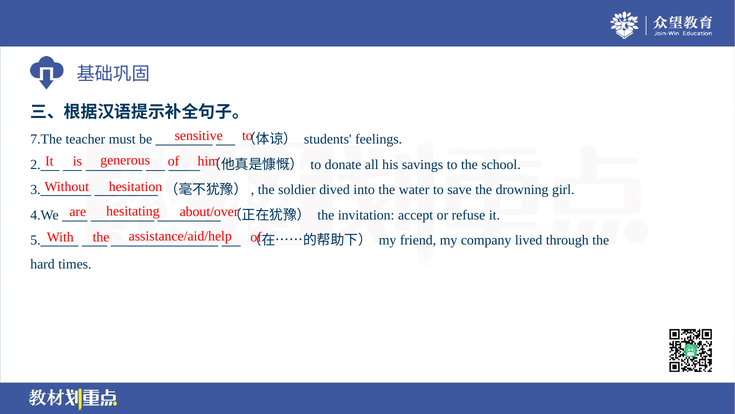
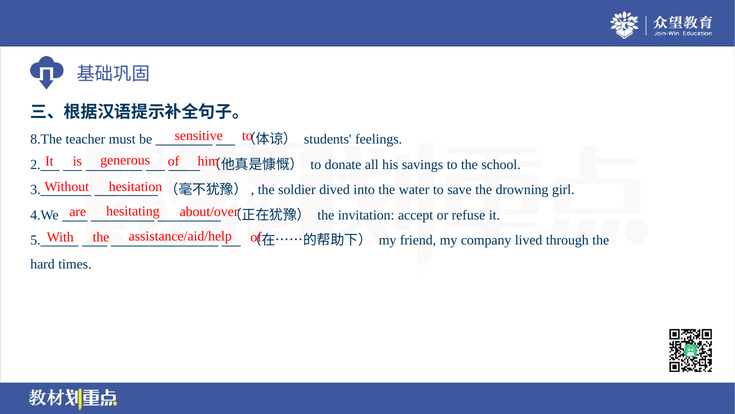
7.The: 7.The -> 8.The
